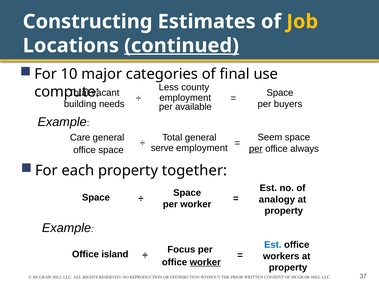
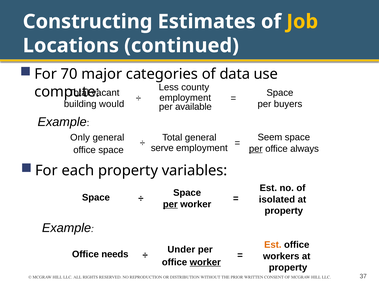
continued underline: present -> none
10: 10 -> 70
final: final -> data
needs: needs -> would
Care: Care -> Only
together: together -> variables
analogy: analogy -> isolated
per at (170, 204) underline: none -> present
Est at (273, 245) colour: blue -> orange
Focus: Focus -> Under
island: island -> needs
